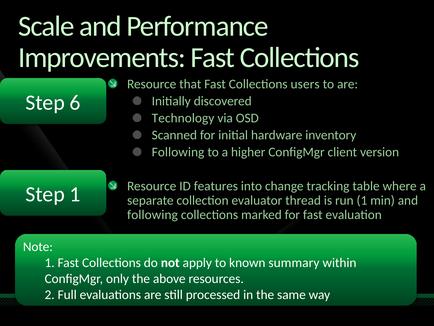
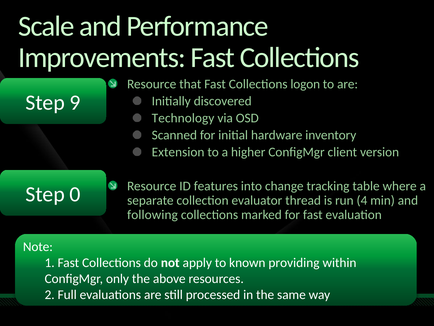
users: users -> logon
6: 6 -> 9
Following at (178, 152): Following -> Extension
Step 1: 1 -> 0
run 1: 1 -> 4
summary: summary -> providing
